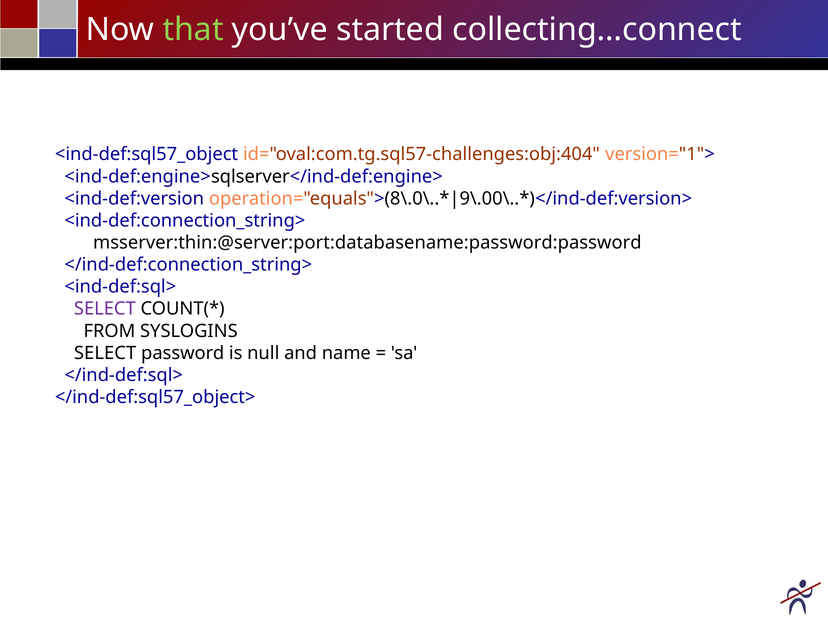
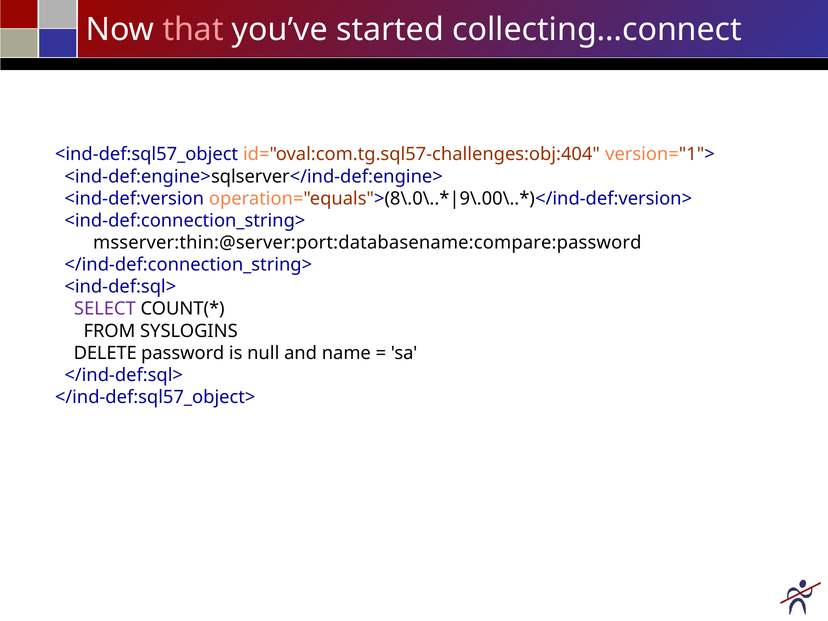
that colour: light green -> pink
msserver:thin:@server:port:databasename:password:password: msserver:thin:@server:port:databasename:password:password -> msserver:thin:@server:port:databasename:compare:password
SELECT at (105, 353): SELECT -> DELETE
